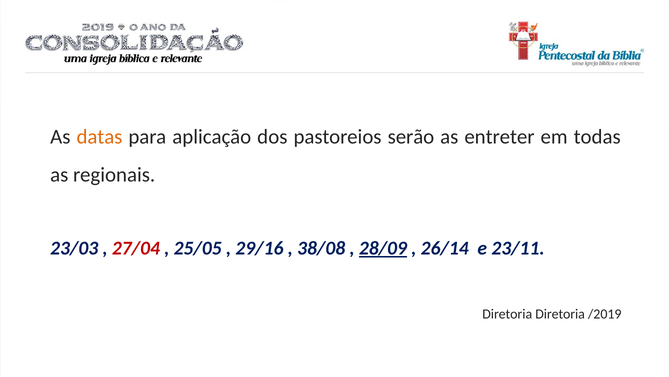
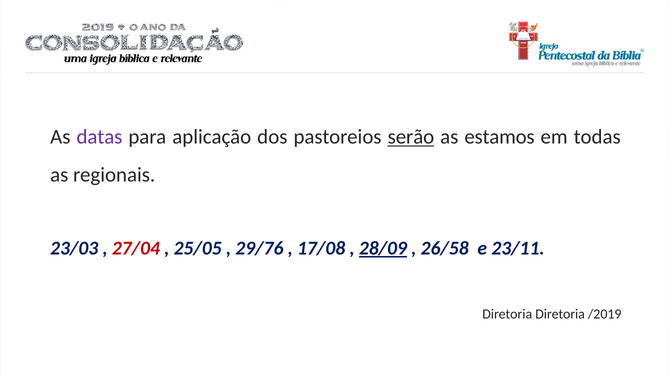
datas colour: orange -> purple
serão underline: none -> present
entreter: entreter -> estamos
29/16: 29/16 -> 29/76
38/08: 38/08 -> 17/08
26/14: 26/14 -> 26/58
